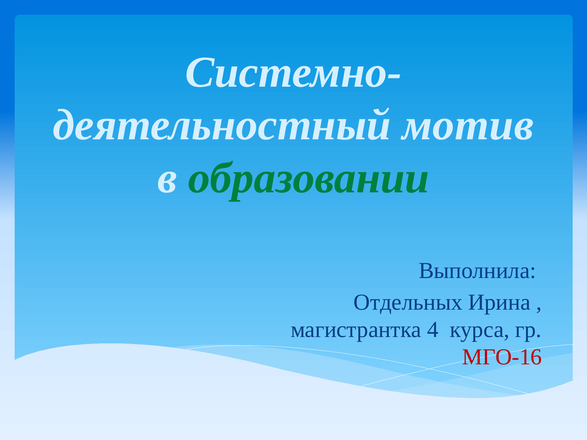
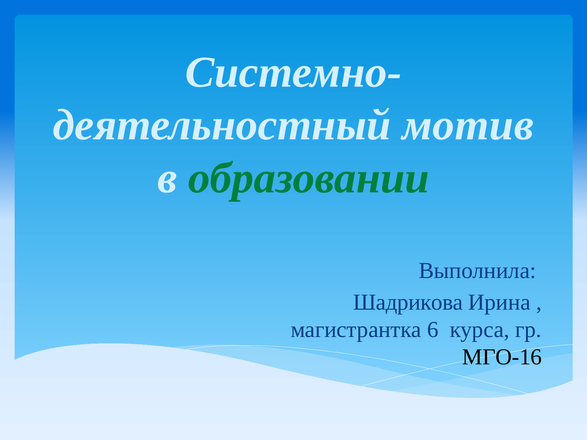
Отдельных: Отдельных -> Шадрикова
4: 4 -> 6
МГО-16 colour: red -> black
